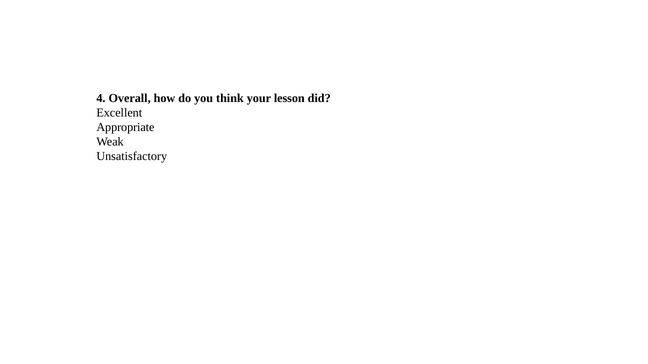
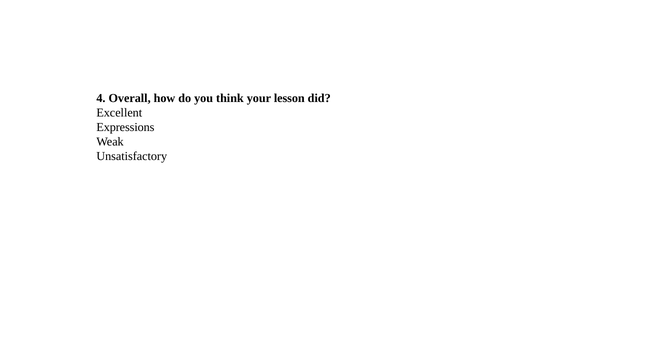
Appropriate: Appropriate -> Expressions
